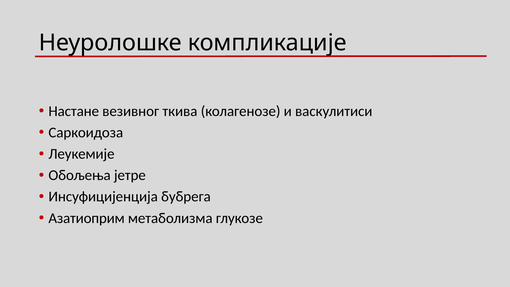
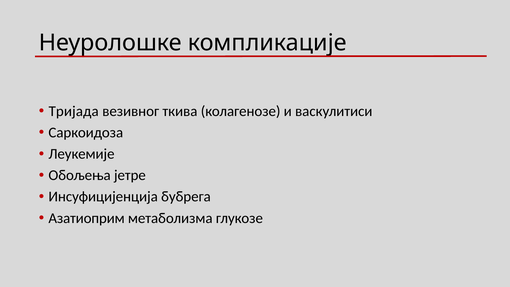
Настане: Настане -> Тријада
